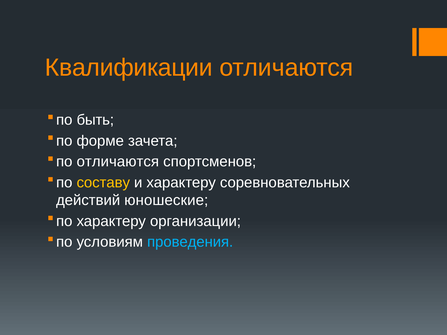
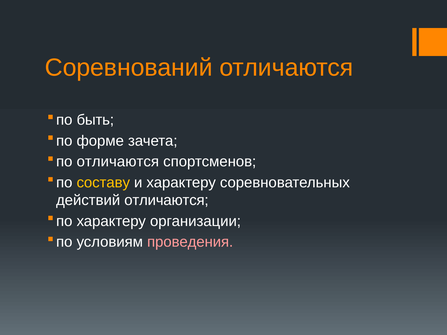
Квалификации: Квалификации -> Соревнований
действий юношеские: юношеские -> отличаются
проведения colour: light blue -> pink
